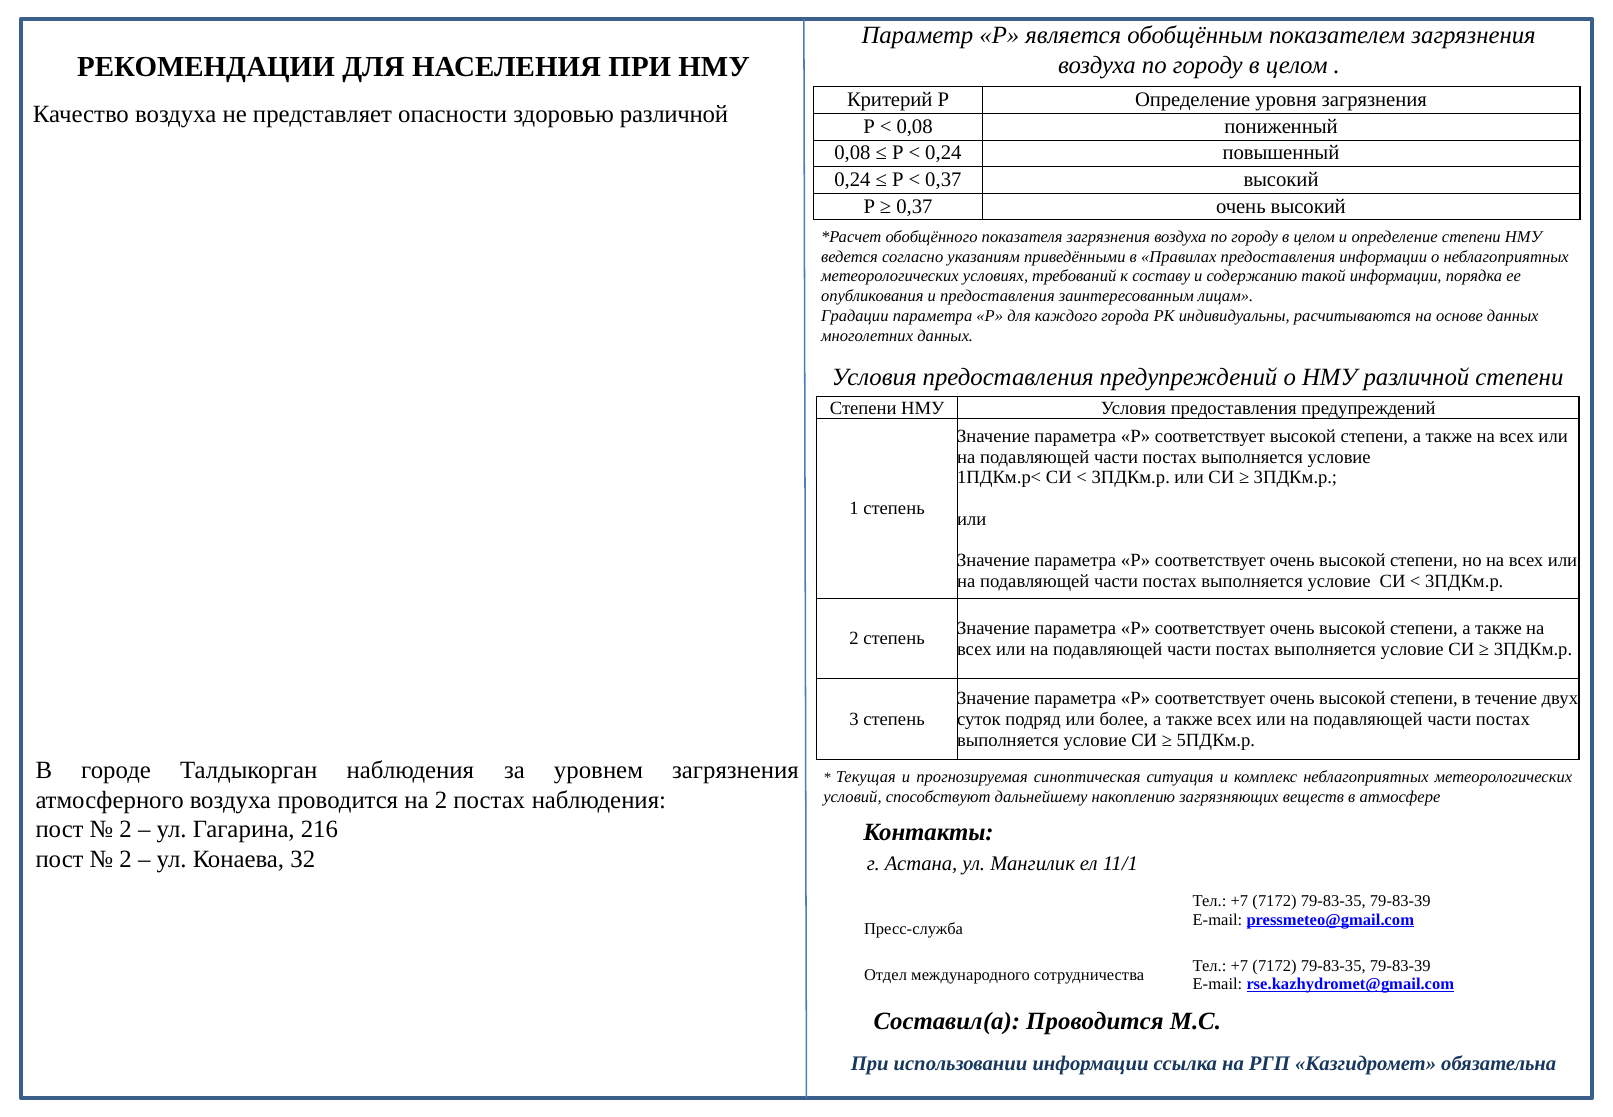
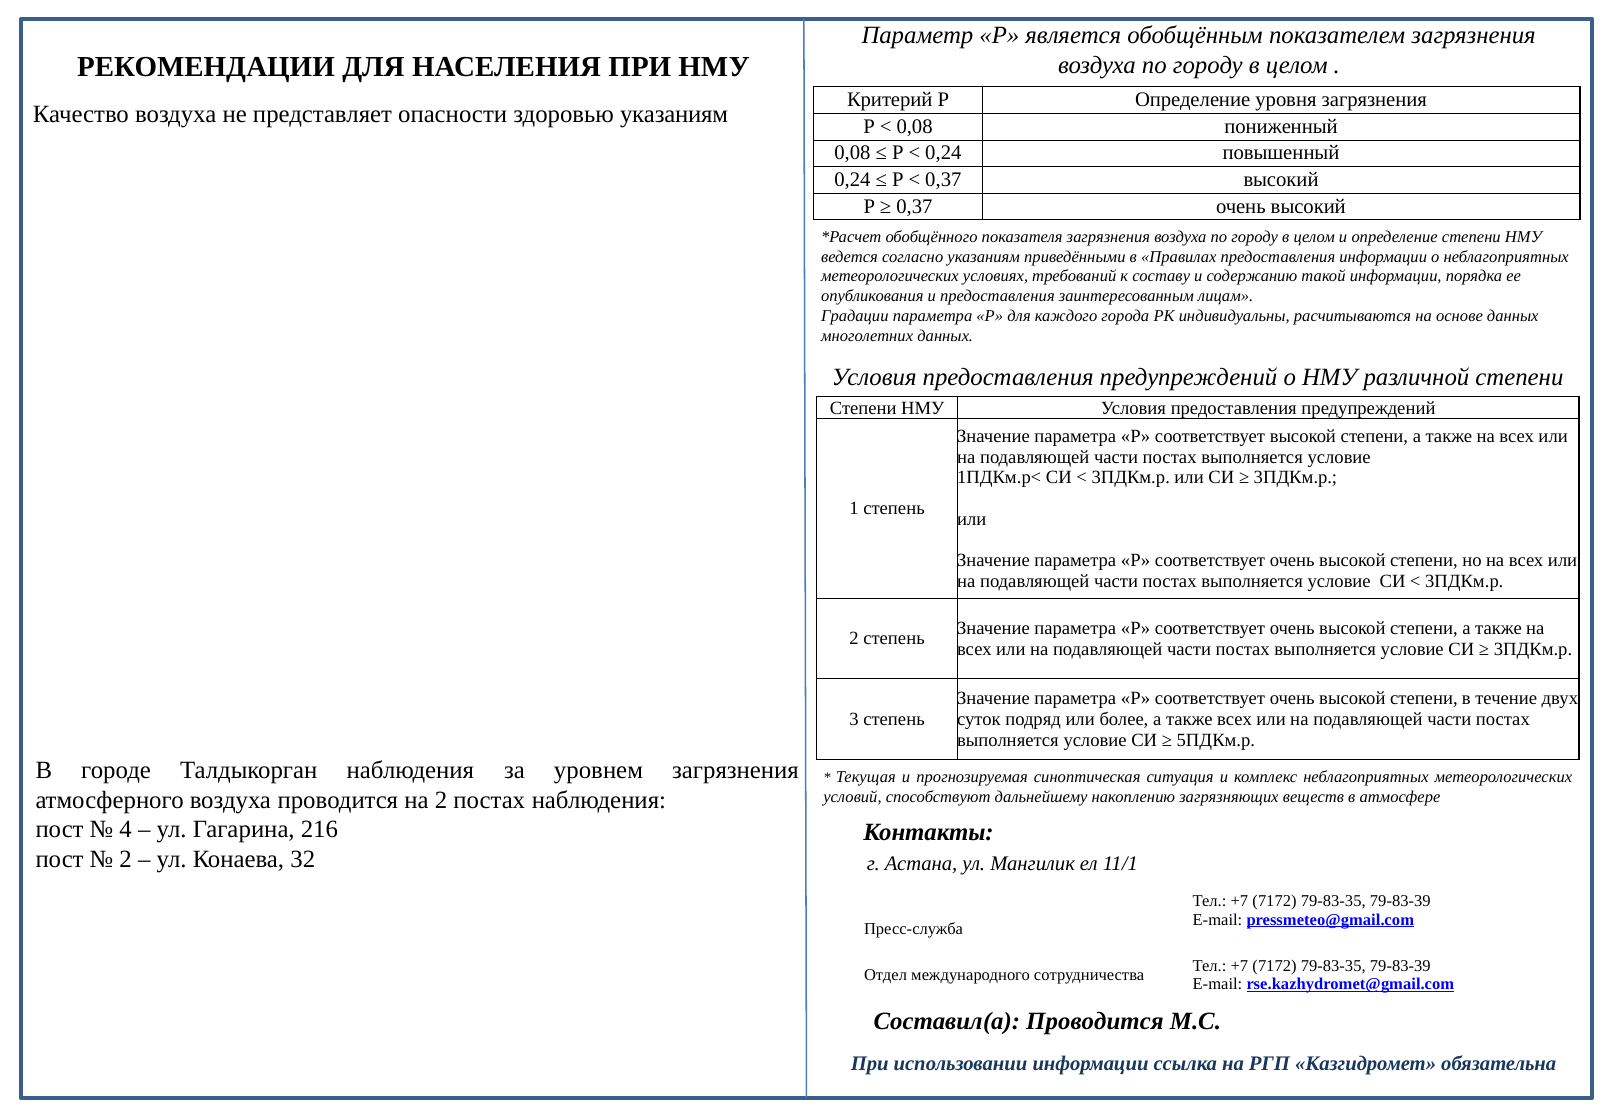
здоровью различной: различной -> указаниям
2 at (126, 830): 2 -> 4
